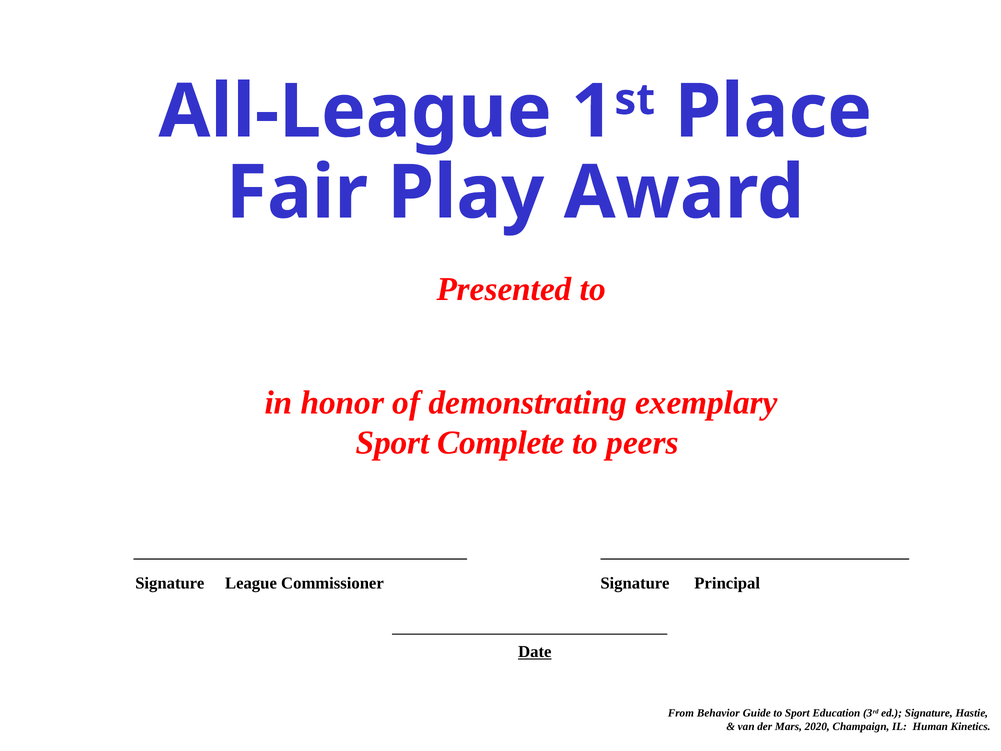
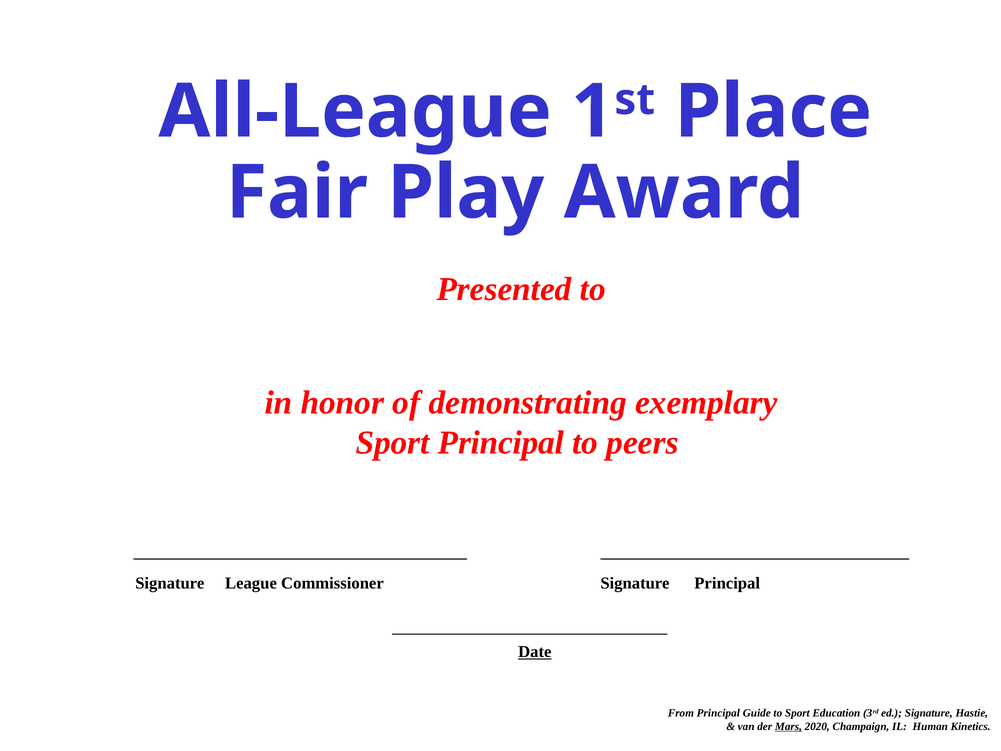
Sport Complete: Complete -> Principal
From Behavior: Behavior -> Principal
Mars underline: none -> present
